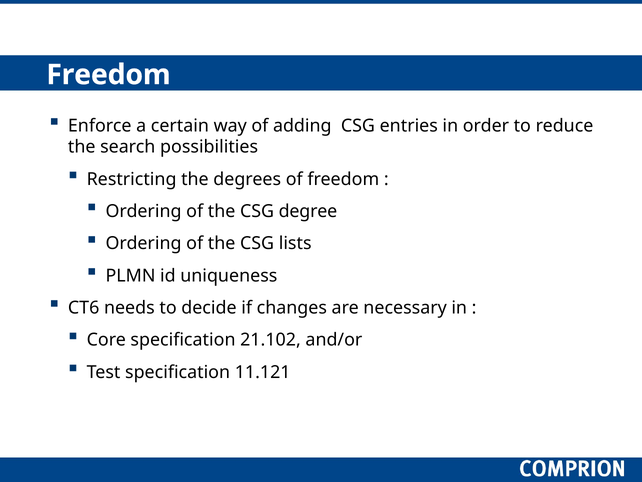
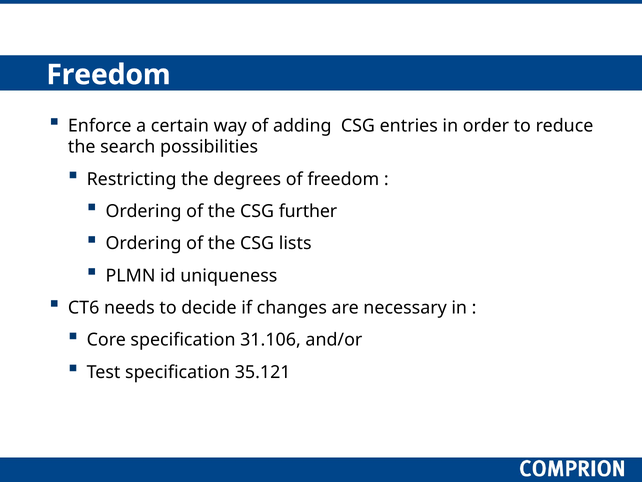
degree: degree -> further
21.102: 21.102 -> 31.106
11.121: 11.121 -> 35.121
